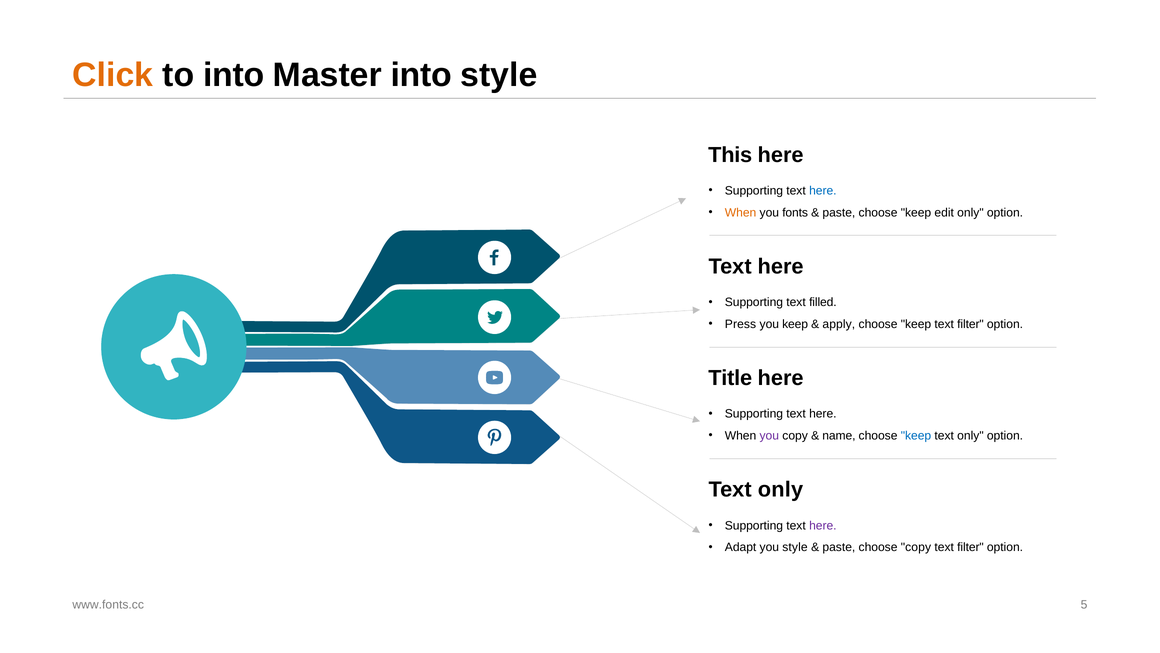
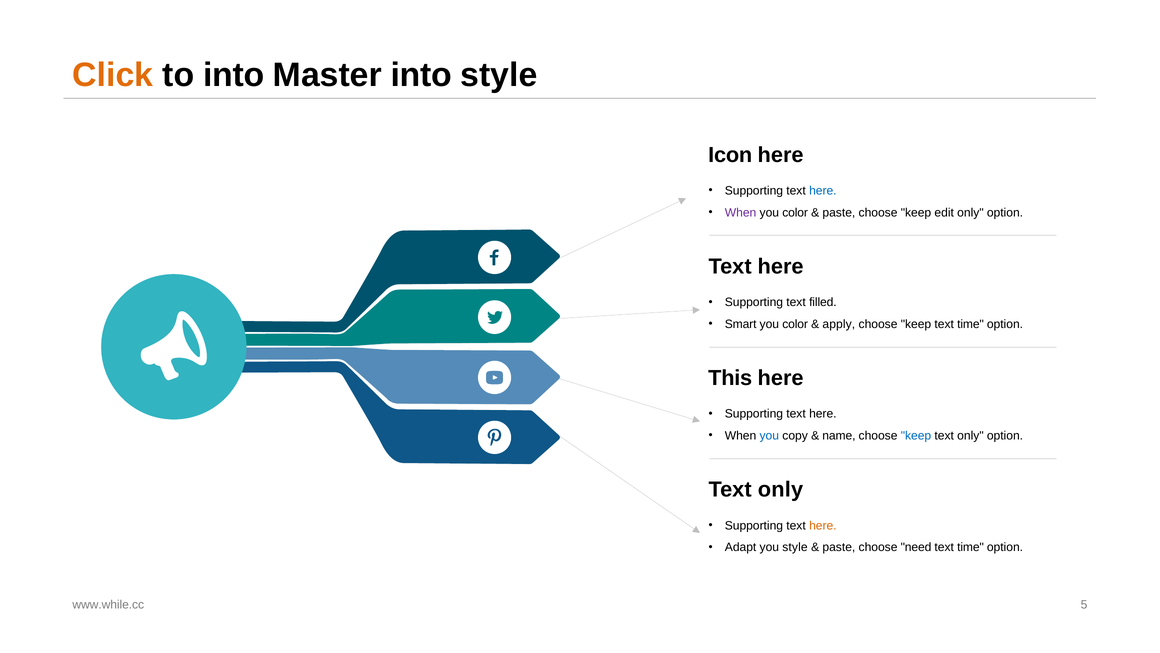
This: This -> Icon
When at (741, 212) colour: orange -> purple
fonts at (795, 212): fonts -> color
Press: Press -> Smart
keep at (795, 324): keep -> color
keep text filter: filter -> time
Title: Title -> This
you at (769, 435) colour: purple -> blue
here at (823, 525) colour: purple -> orange
choose copy: copy -> need
filter at (970, 547): filter -> time
www.fonts.cc: www.fonts.cc -> www.while.cc
